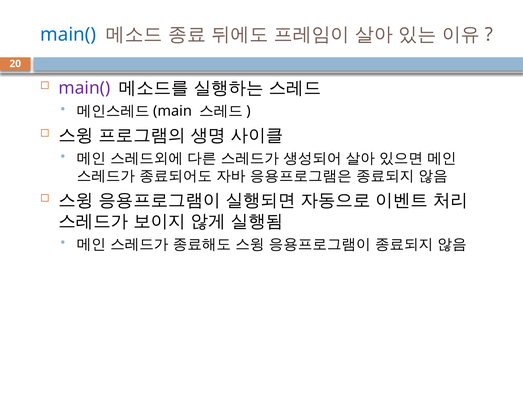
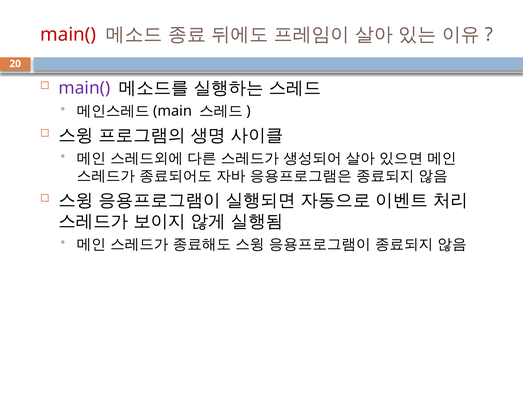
main( at (68, 34) colour: blue -> red
